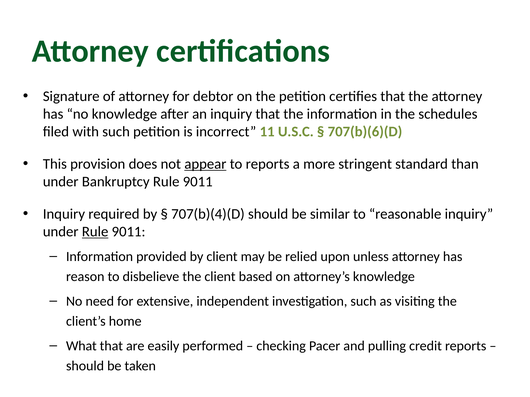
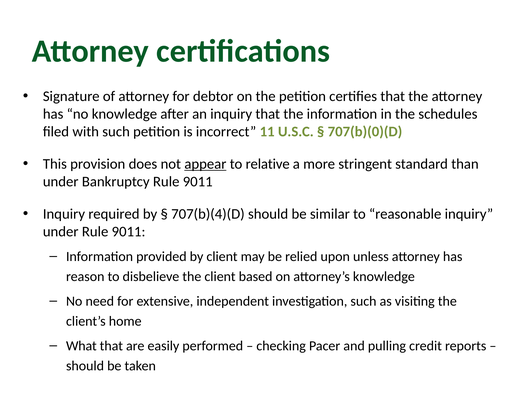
707(b)(6)(D: 707(b)(6)(D -> 707(b)(0)(D
to reports: reports -> relative
Rule at (95, 232) underline: present -> none
